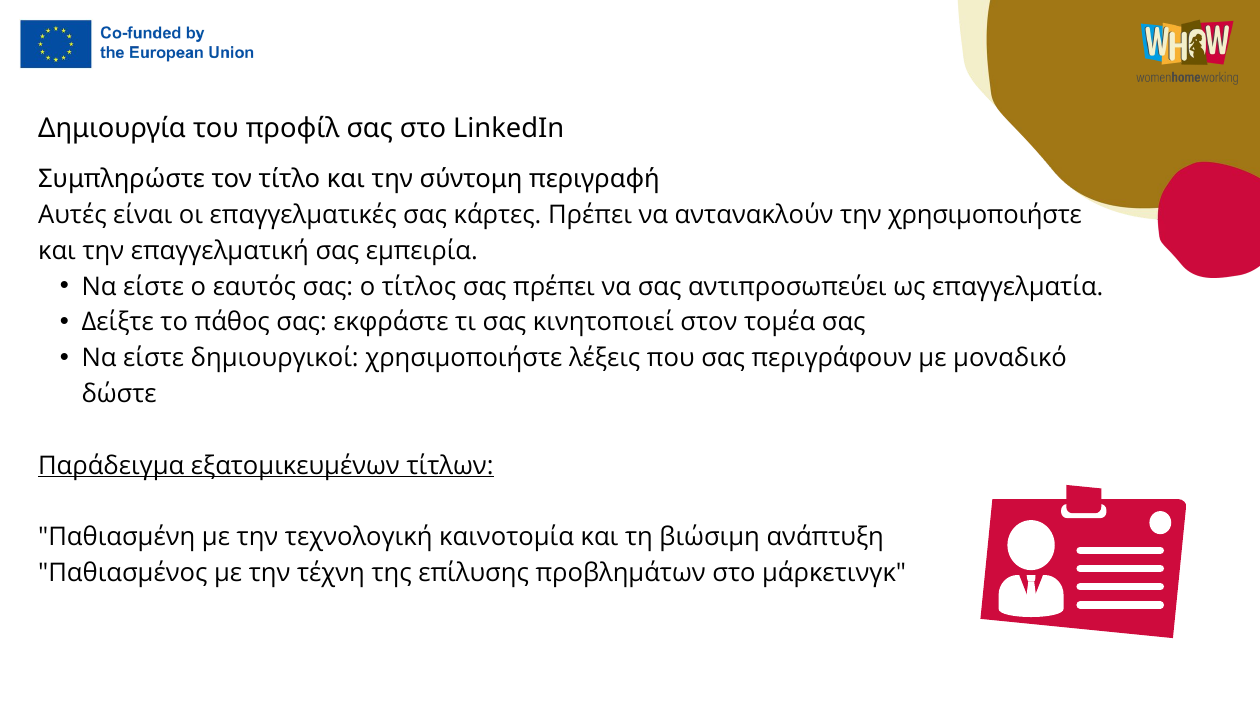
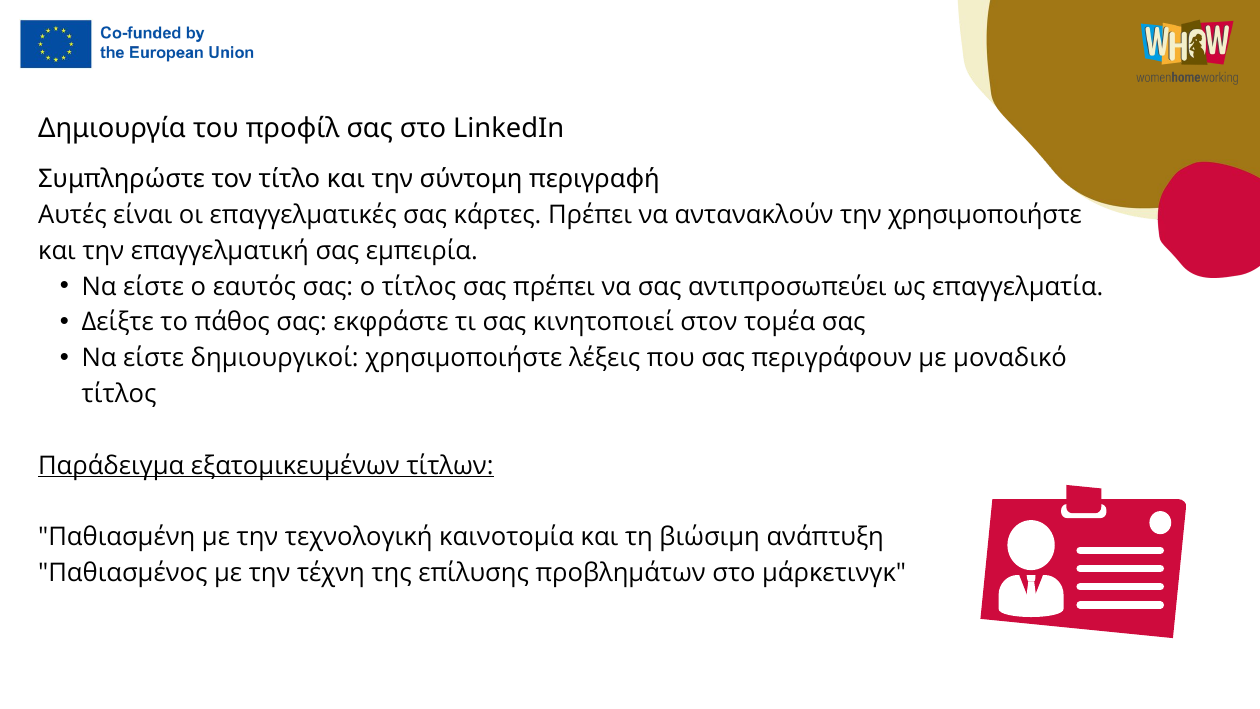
δώστε at (119, 394): δώστε -> τίτλος
